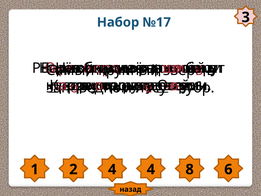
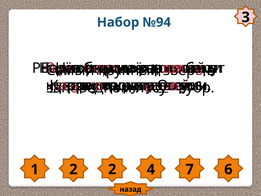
№17: №17 -> №94
2 4: 4 -> 2
8: 8 -> 7
